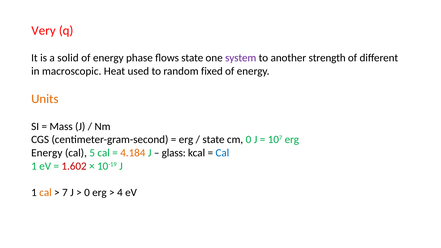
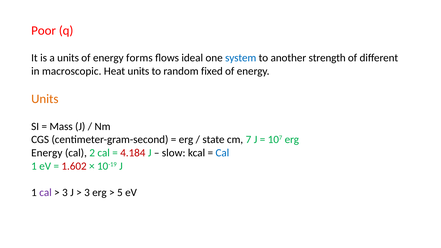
Very: Very -> Poor
a solid: solid -> units
phase: phase -> forms
flows state: state -> ideal
system colour: purple -> blue
Heat used: used -> units
cm 0: 0 -> 7
5: 5 -> 2
4.184 colour: orange -> red
glass: glass -> slow
cal at (45, 193) colour: orange -> purple
7 at (65, 193): 7 -> 3
0 at (87, 193): 0 -> 3
4: 4 -> 5
